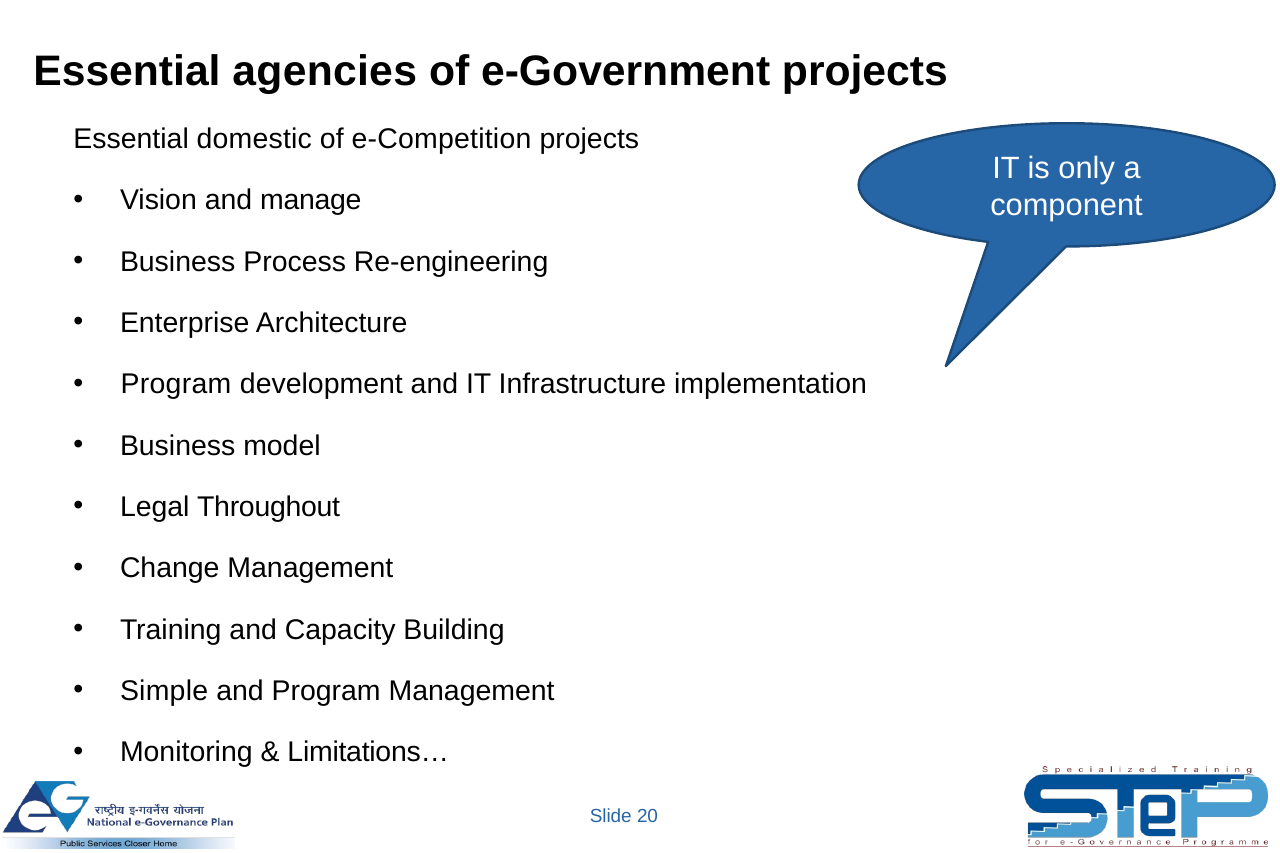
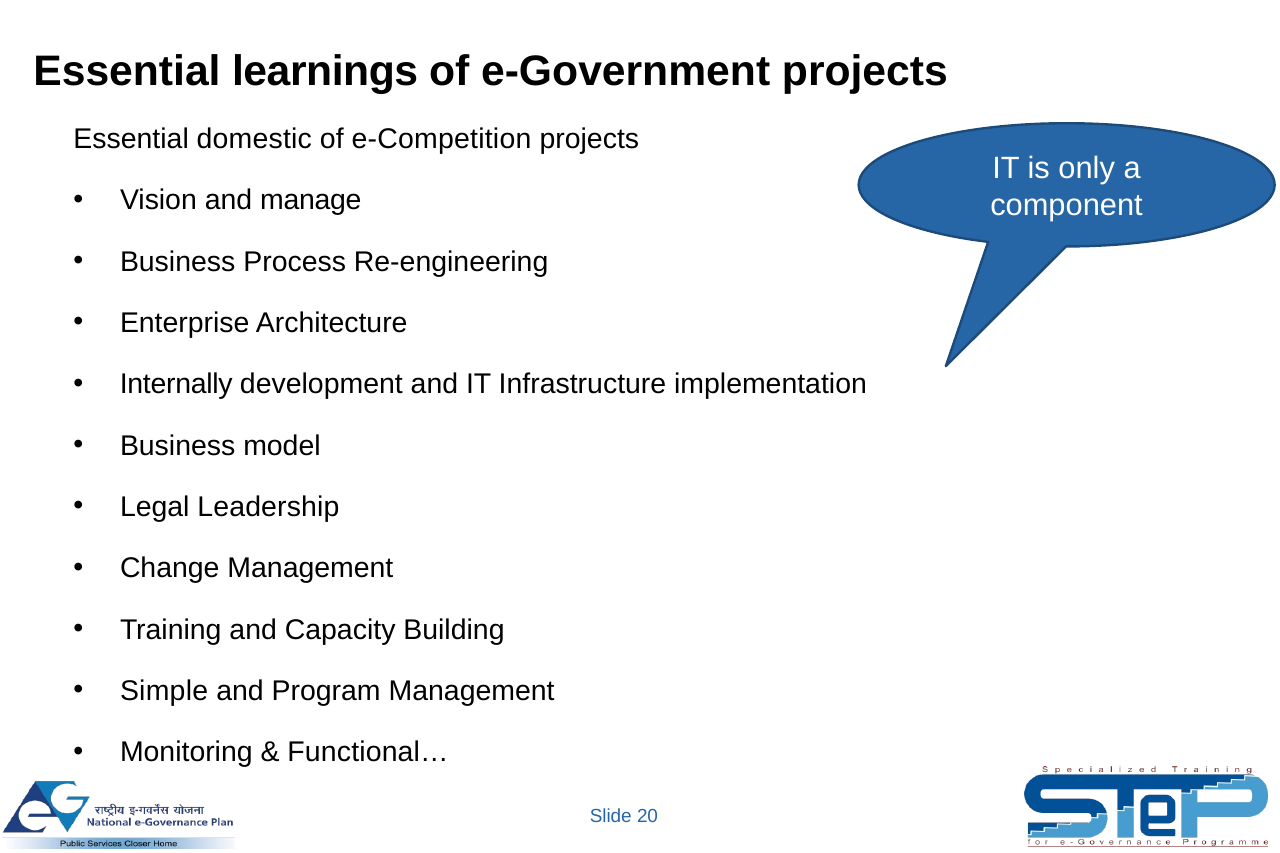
agencies: agencies -> learnings
Program at (176, 385): Program -> Internally
Throughout: Throughout -> Leadership
Limitations…: Limitations… -> Functional…
